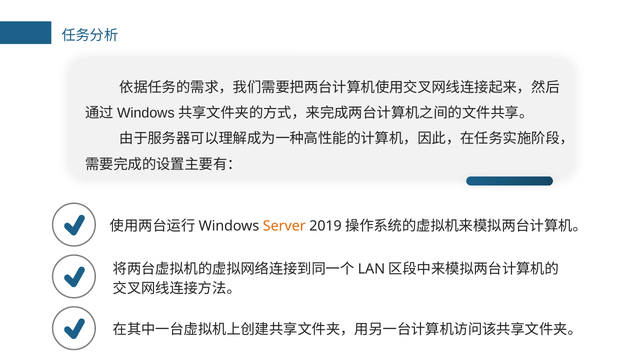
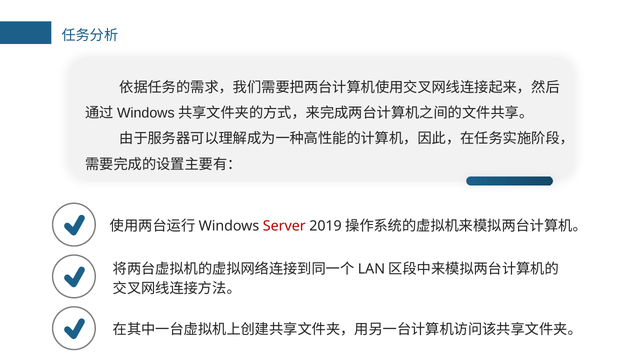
Server colour: orange -> red
